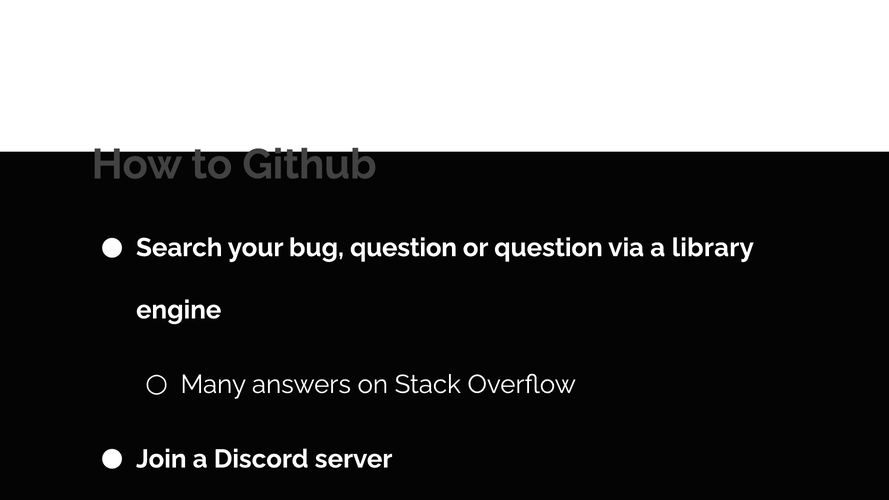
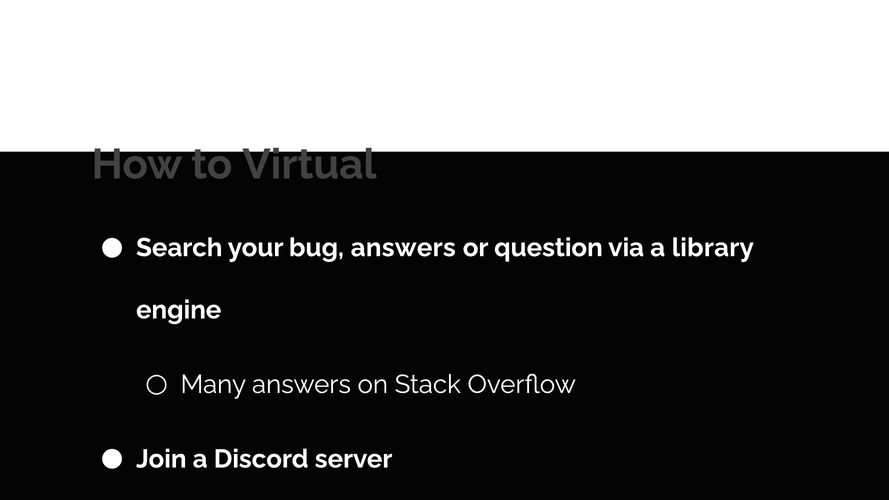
Github: Github -> Virtual
bug question: question -> answers
